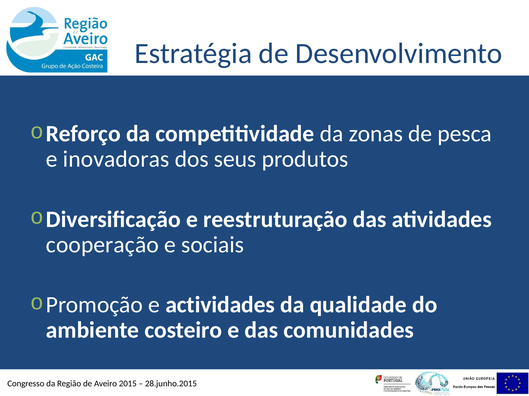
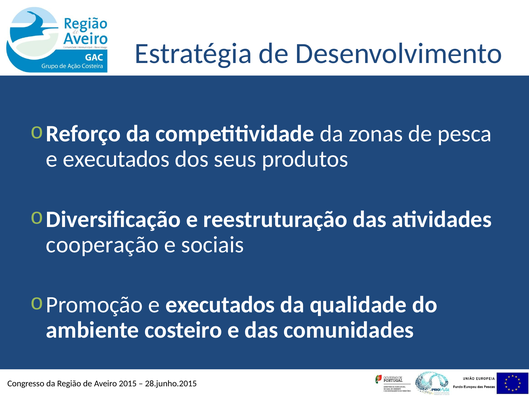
inovadoras at (116, 159): inovadoras -> executados
Promoção e actividades: actividades -> executados
